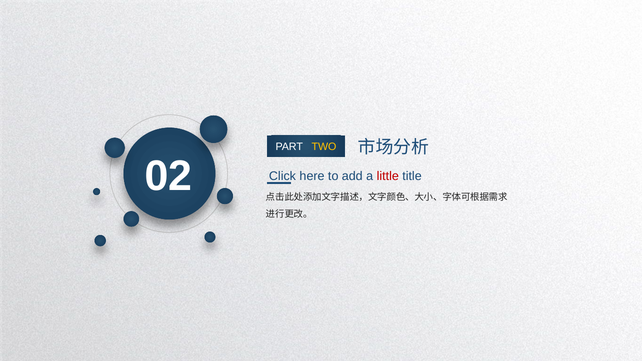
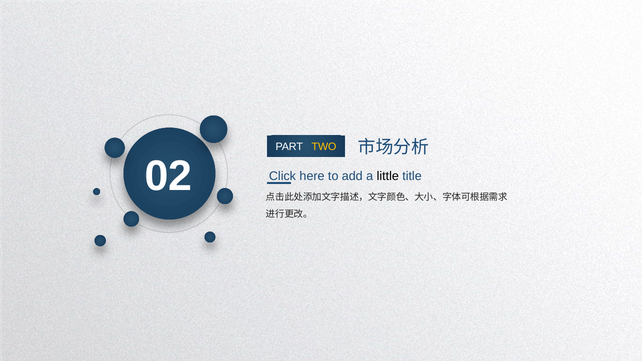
little colour: red -> black
